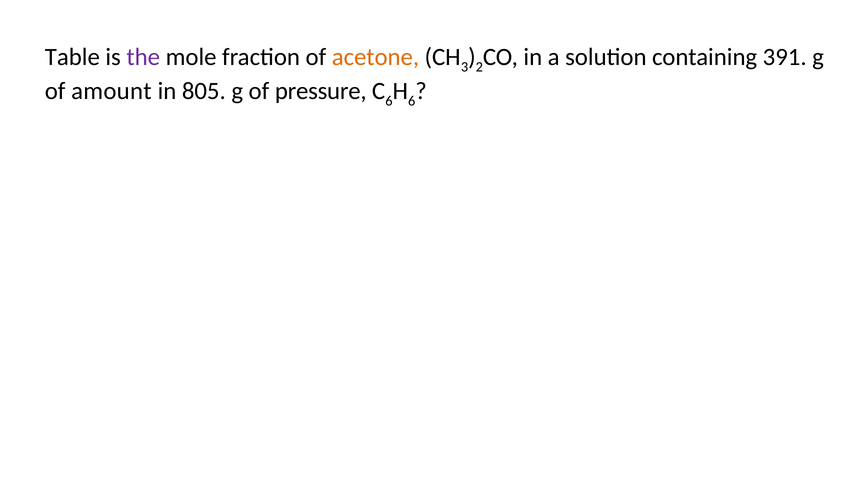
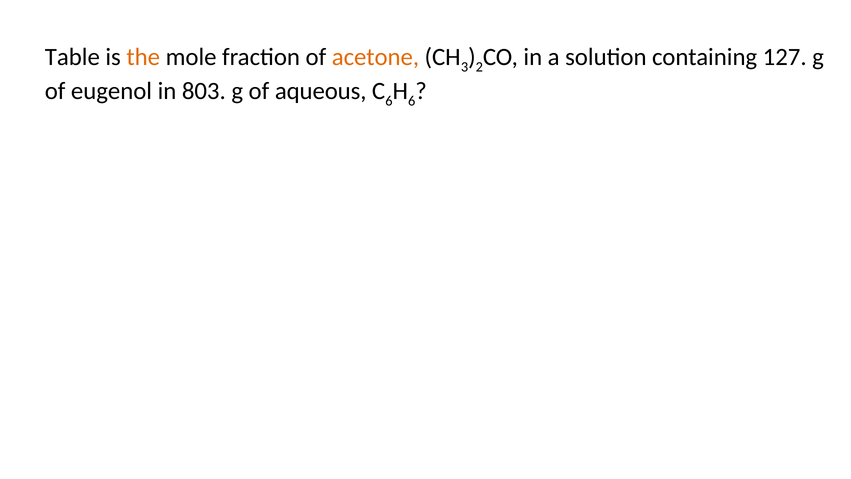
the colour: purple -> orange
391: 391 -> 127
amount: amount -> eugenol
805: 805 -> 803
pressure: pressure -> aqueous
